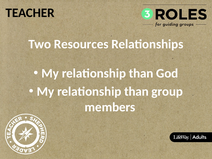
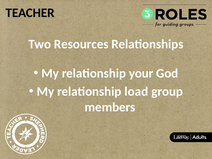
than at (141, 73): than -> your
than at (136, 92): than -> load
